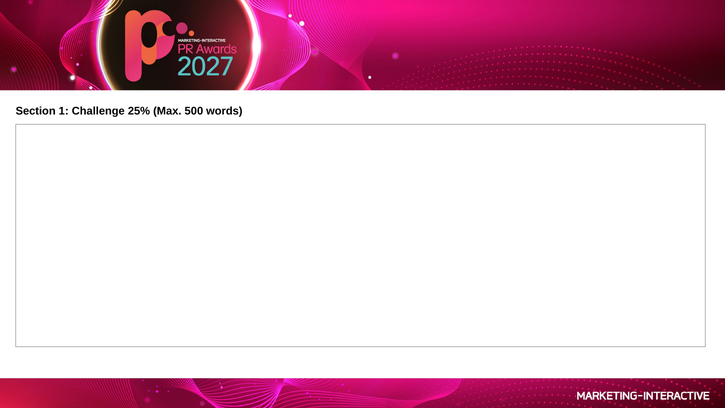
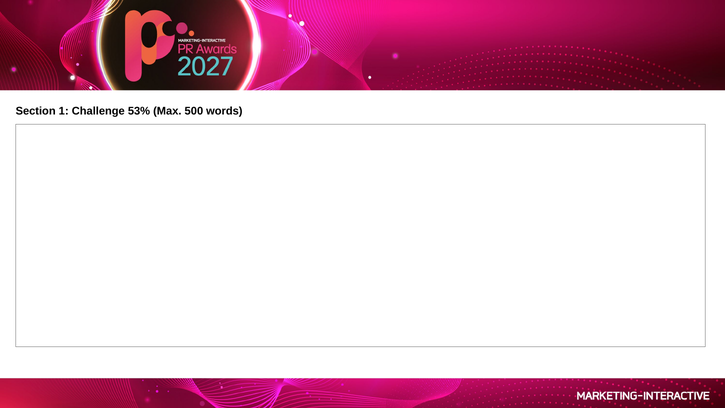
25%: 25% -> 53%
